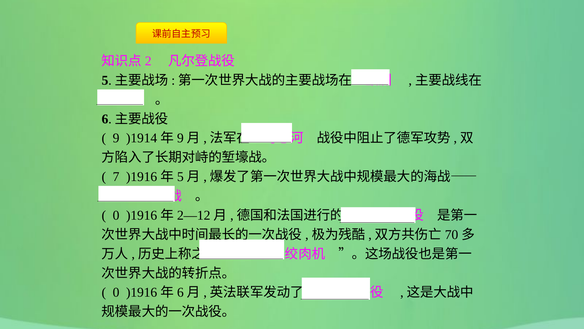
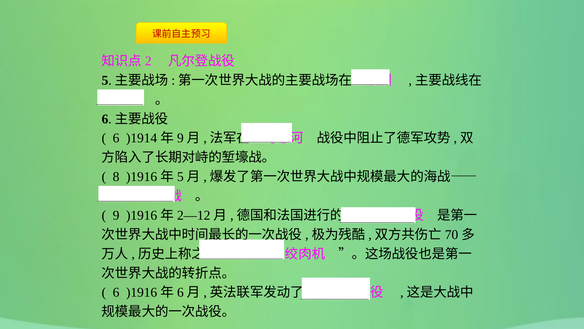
9 at (116, 138): 9 -> 6
7: 7 -> 8
0 at (116, 215): 0 -> 9
0 at (116, 292): 0 -> 6
